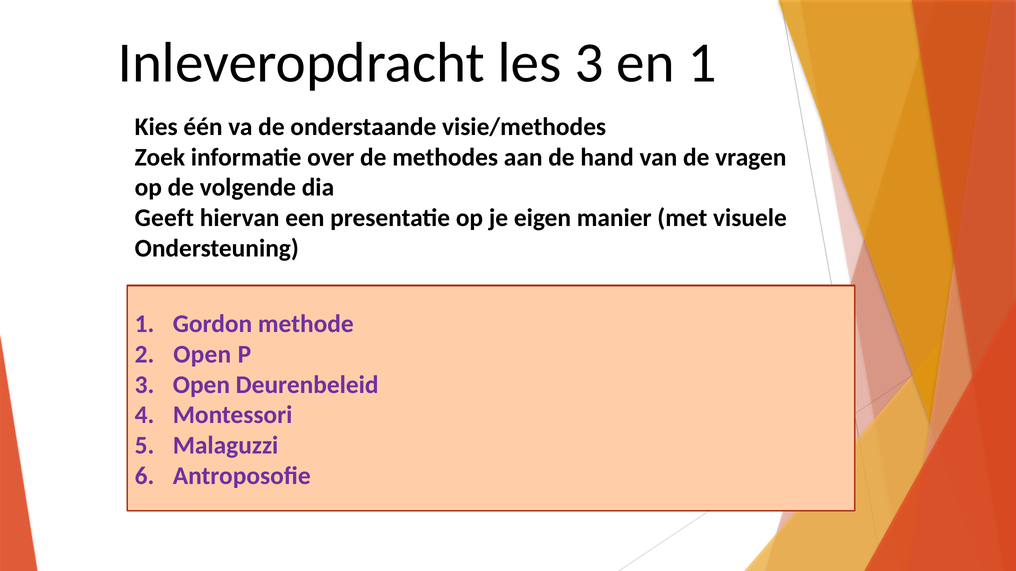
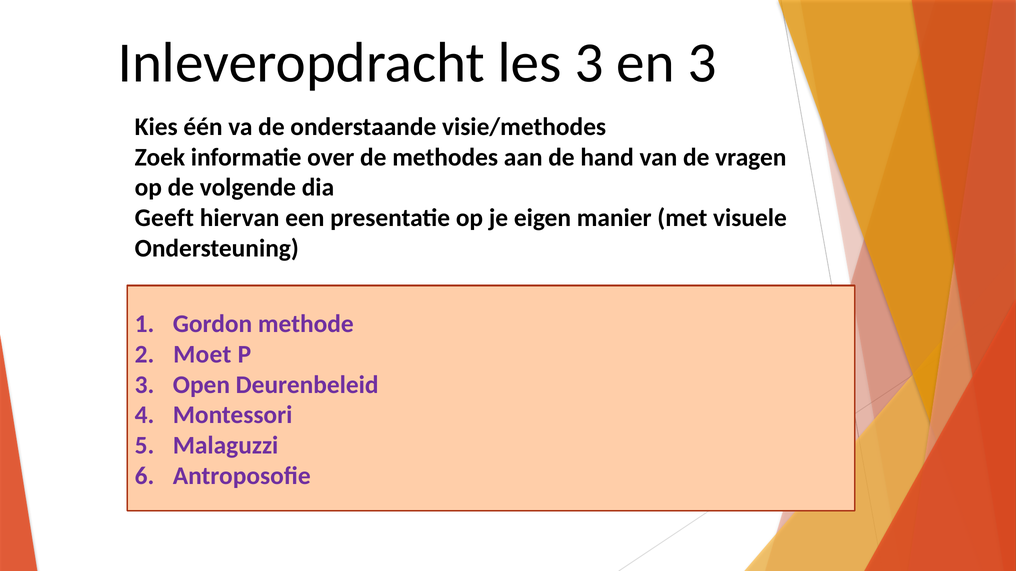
en 1: 1 -> 3
Open at (202, 355): Open -> Moet
